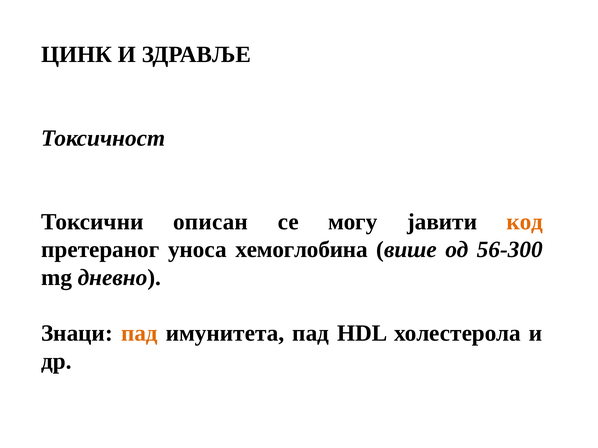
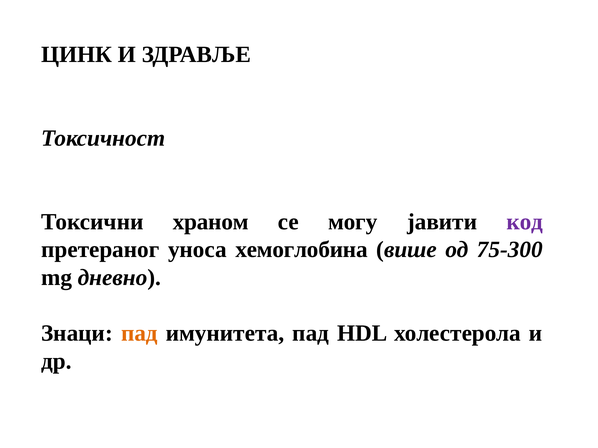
описан: описан -> храном
код colour: orange -> purple
56-300: 56-300 -> 75-300
